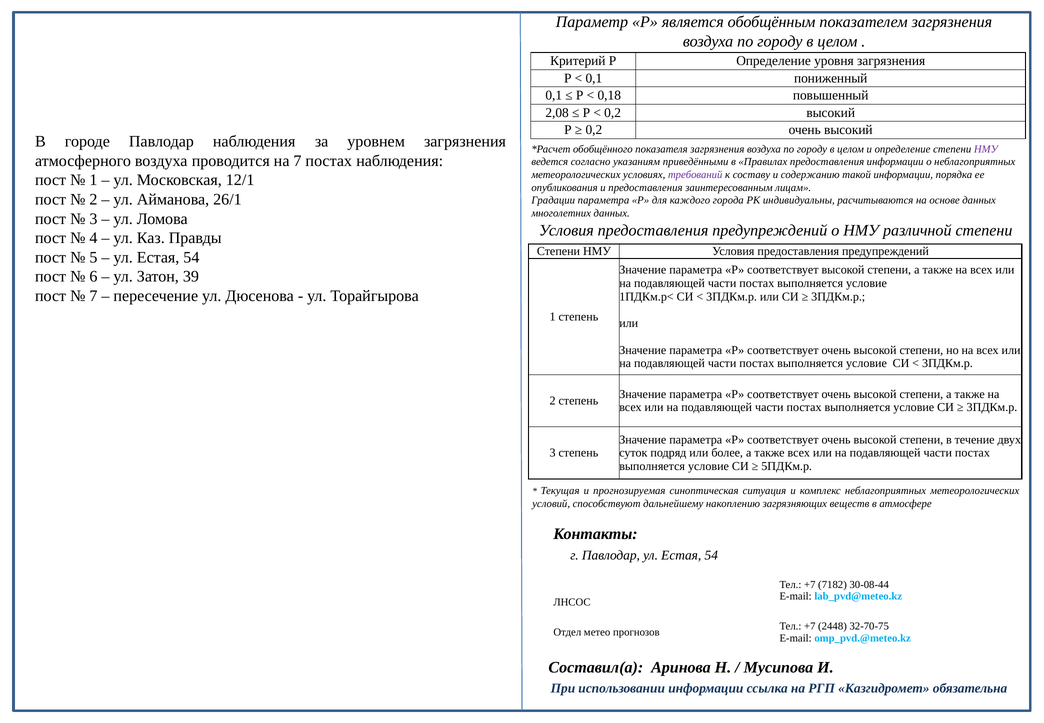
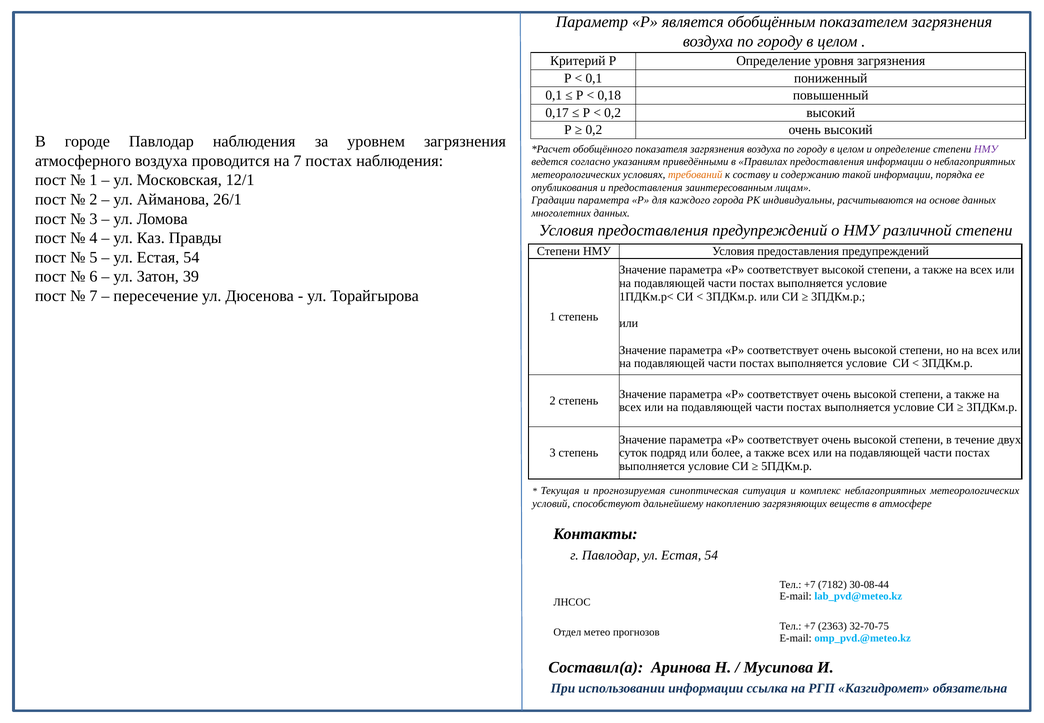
2,08: 2,08 -> 0,17
требований colour: purple -> orange
2448: 2448 -> 2363
